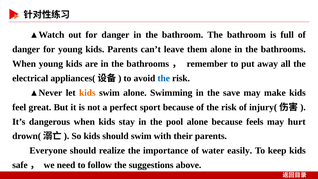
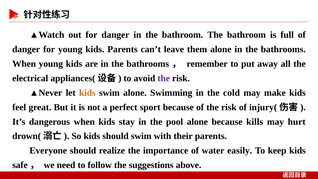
the at (164, 78) colour: blue -> purple
save: save -> cold
feels: feels -> kills
